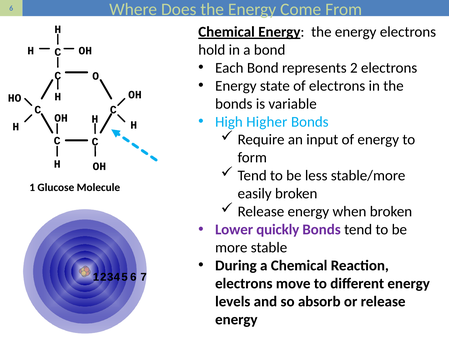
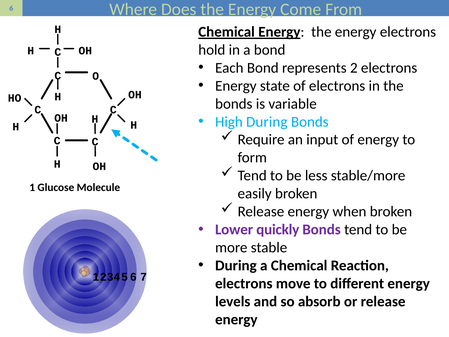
High Higher: Higher -> During
